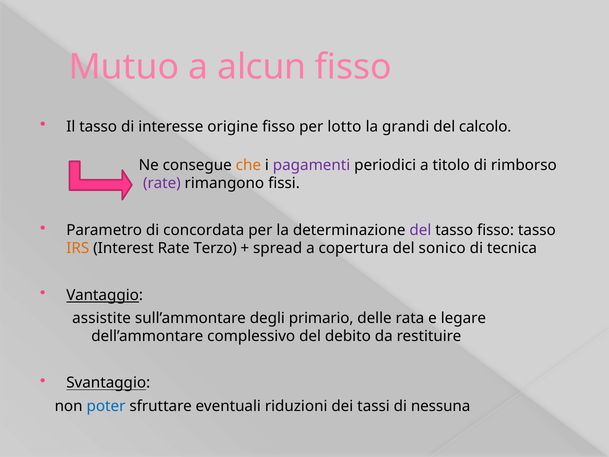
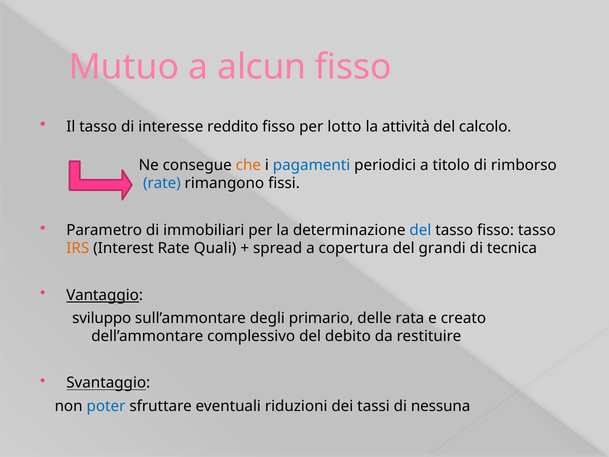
origine: origine -> reddito
grandi: grandi -> attività
pagamenti colour: purple -> blue
rate at (162, 183) colour: purple -> blue
concordata: concordata -> immobiliari
del at (420, 230) colour: purple -> blue
Terzo: Terzo -> Quali
sonico: sonico -> grandi
assistite: assistite -> sviluppo
legare: legare -> creato
